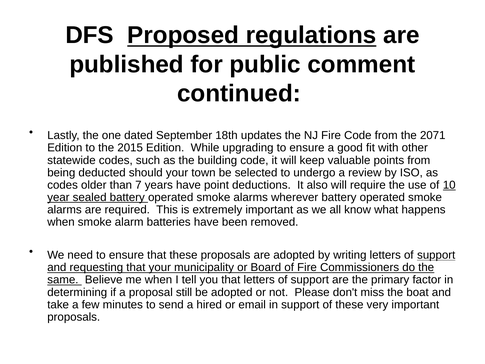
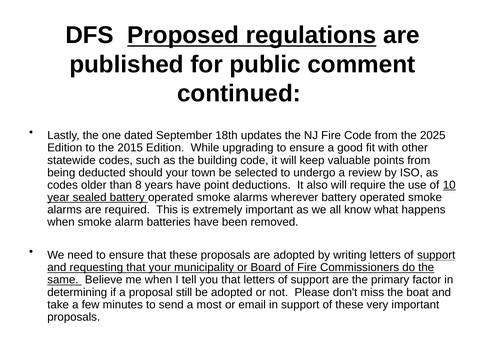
2071: 2071 -> 2025
7: 7 -> 8
hired: hired -> most
